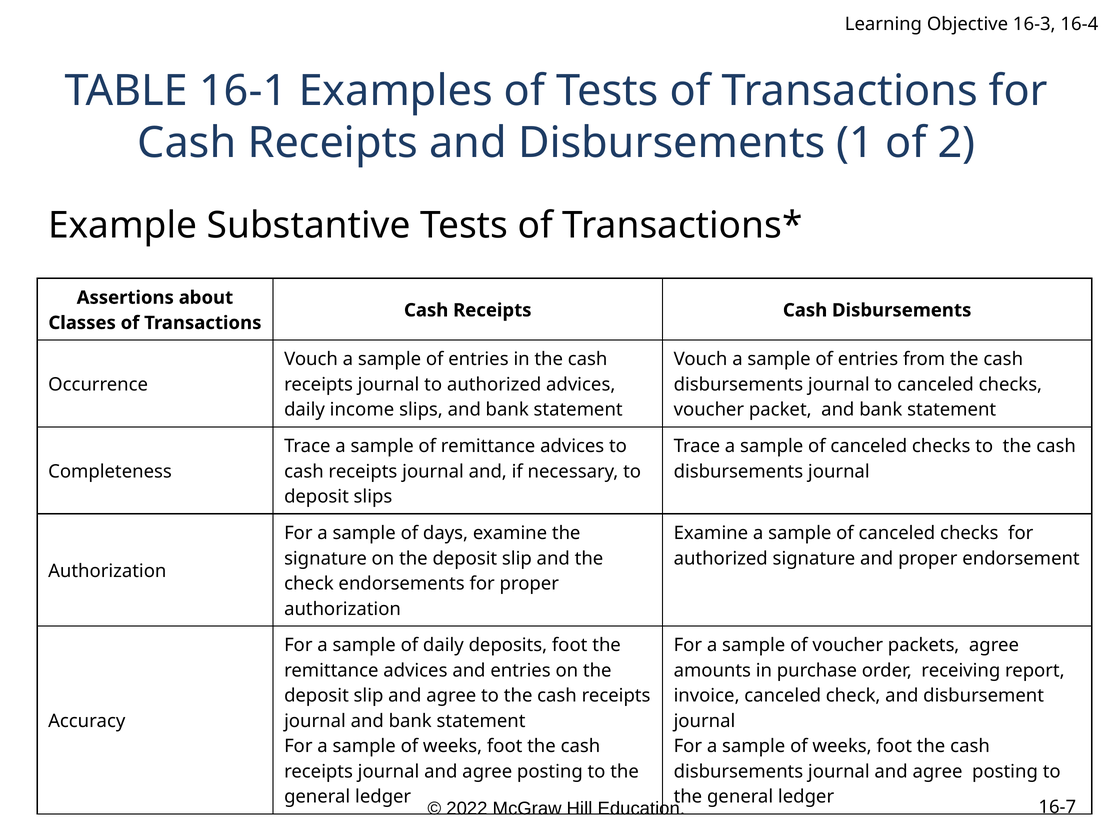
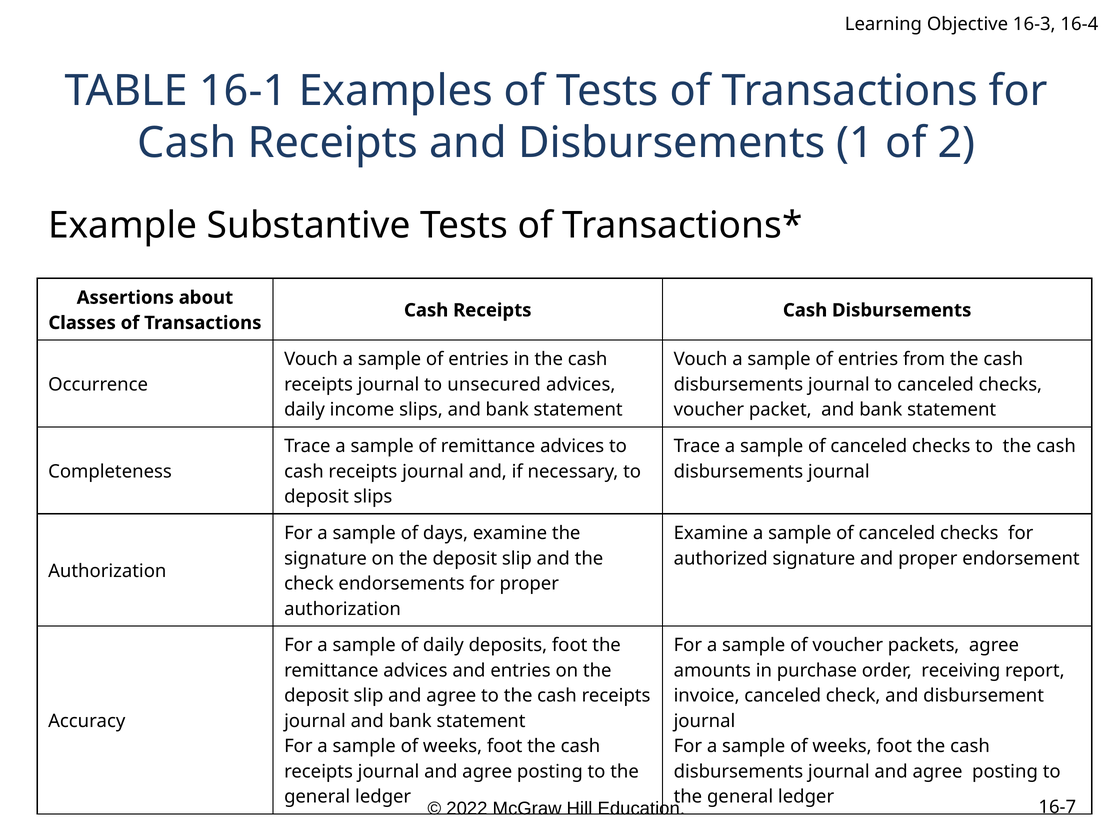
to authorized: authorized -> unsecured
